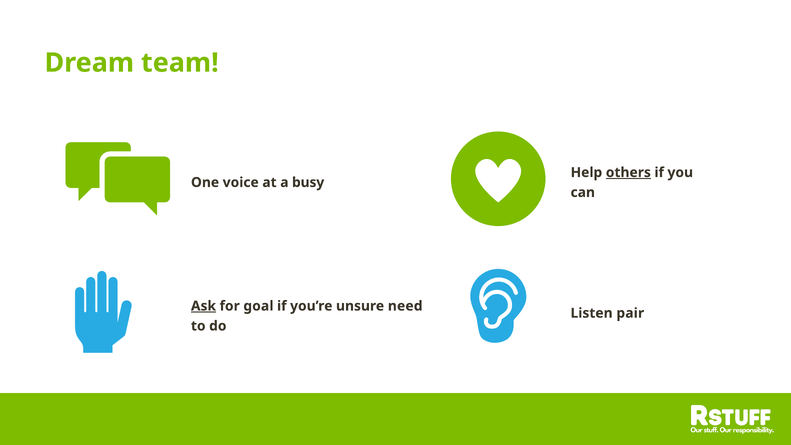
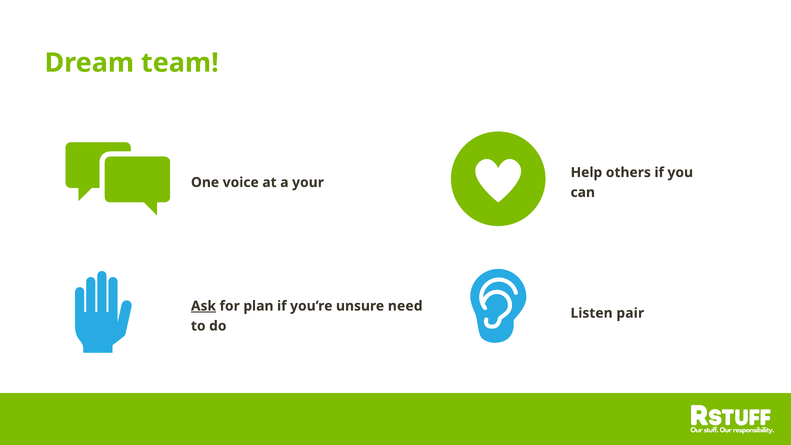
others underline: present -> none
busy: busy -> your
goal: goal -> plan
